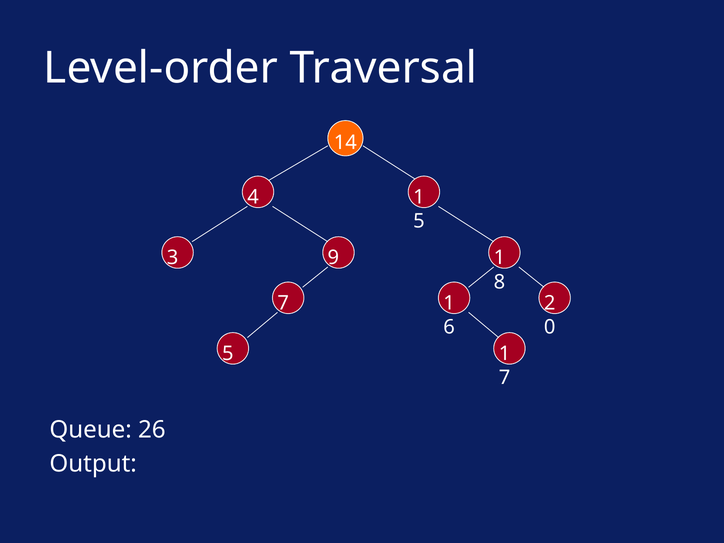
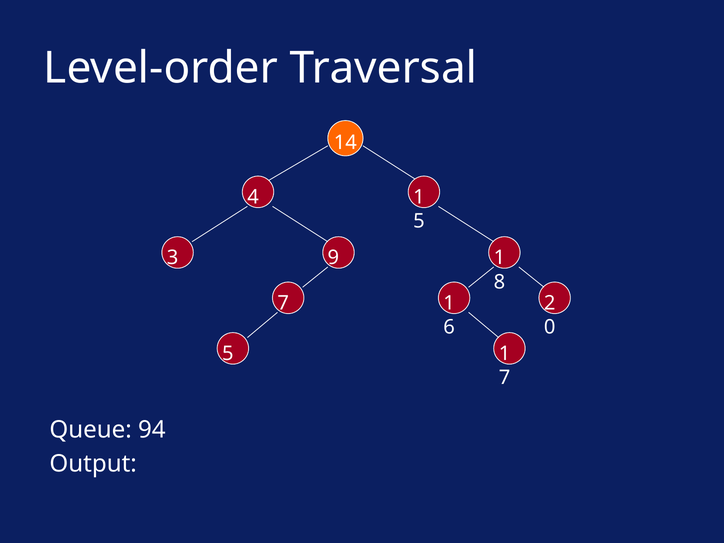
26: 26 -> 94
